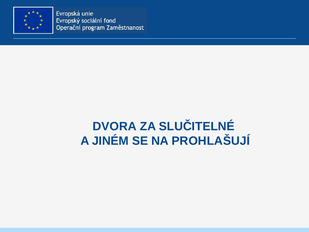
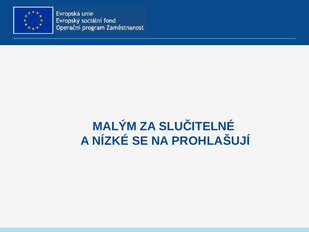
DVORA: DVORA -> MALÝM
JINÉM: JINÉM -> NÍZKÉ
